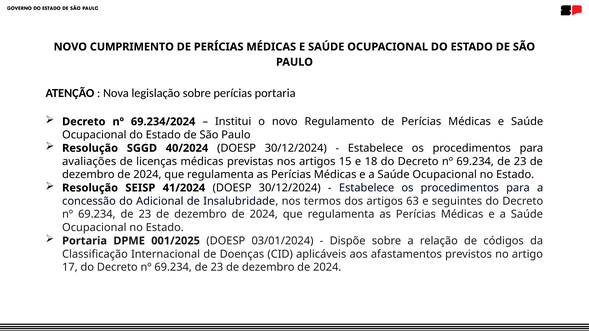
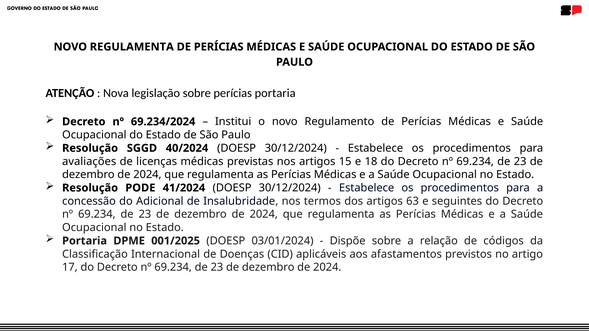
NOVO CUMPRIMENTO: CUMPRIMENTO -> REGULAMENTA
SEISP: SEISP -> PODE
